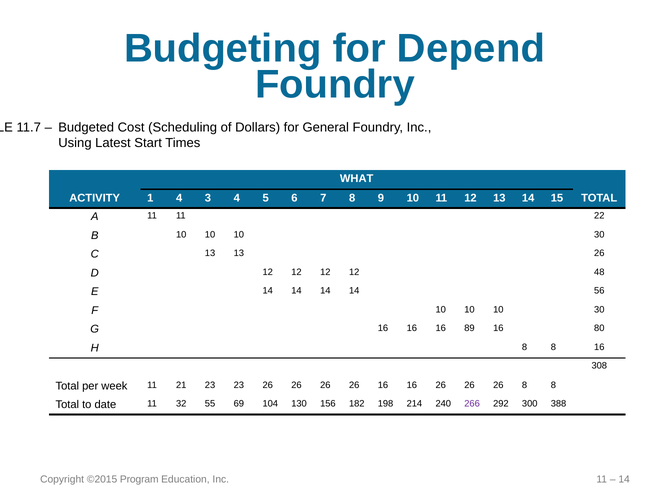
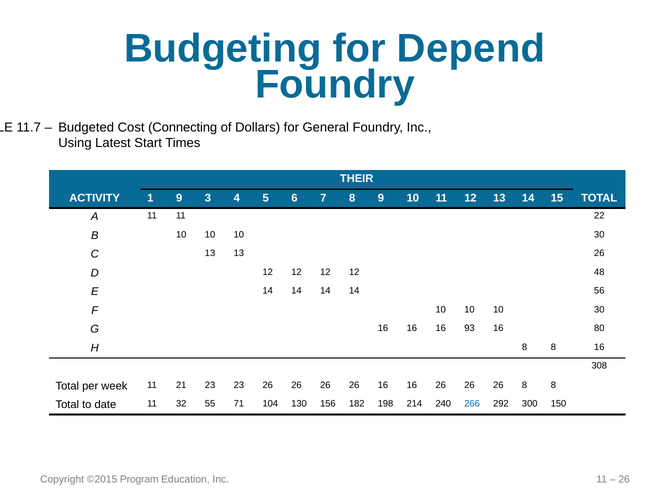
Scheduling: Scheduling -> Connecting
WHAT: WHAT -> THEIR
1 4: 4 -> 9
89: 89 -> 93
69: 69 -> 71
266 colour: purple -> blue
388: 388 -> 150
14 at (624, 480): 14 -> 26
